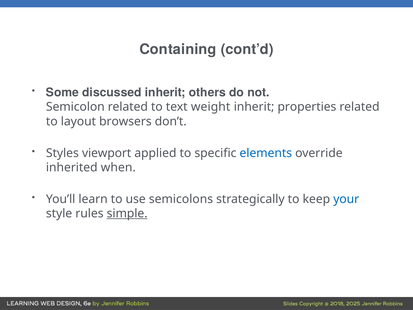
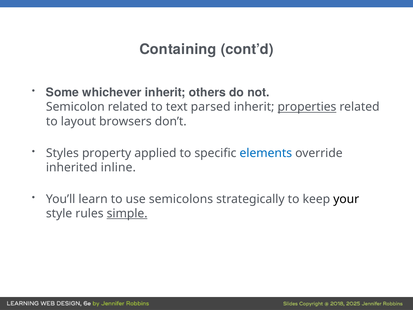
discussed: discussed -> whichever
weight: weight -> parsed
properties underline: none -> present
viewport: viewport -> property
when: when -> inline
your colour: blue -> black
